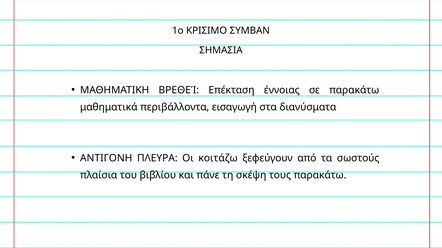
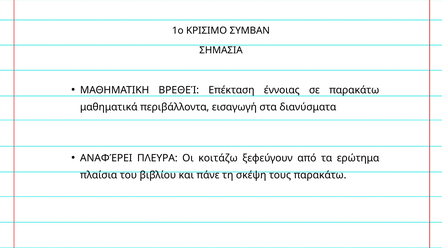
ΑΝΤΙΓΟΝΗ: ΑΝΤΙΓΟΝΗ -> ΑΝΑΦΈΡΕΙ
σωστούς: σωστούς -> ερώτημα
